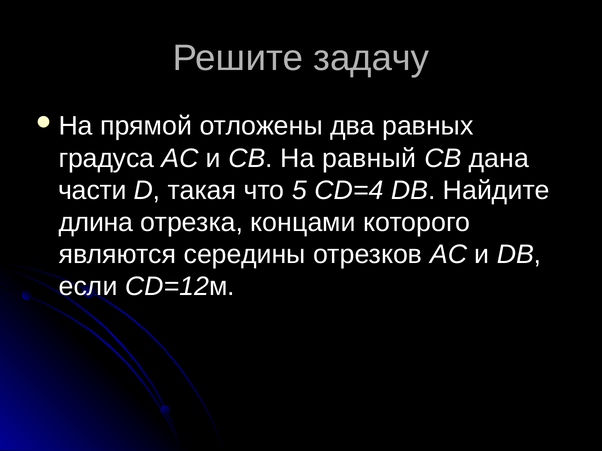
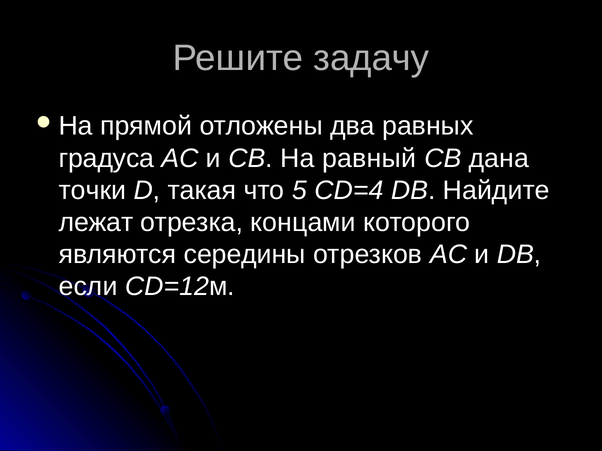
части: части -> точки
длина: длина -> лежат
